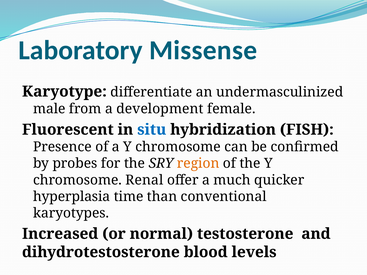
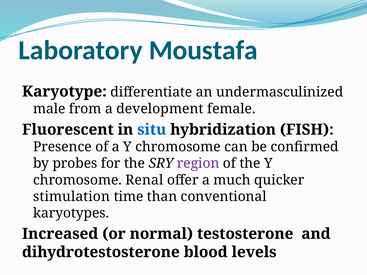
Missense: Missense -> Moustafa
region colour: orange -> purple
hyperplasia: hyperplasia -> stimulation
